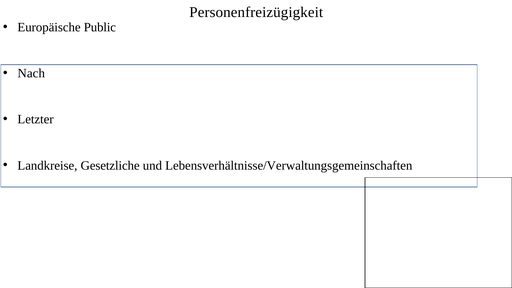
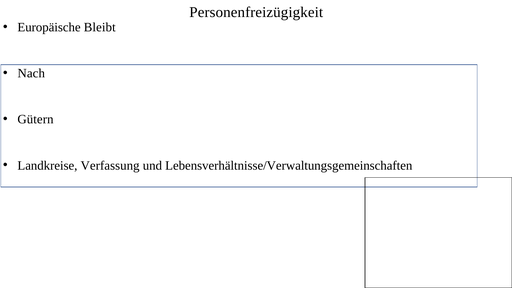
Public: Public -> Bleibt
Letzter: Letzter -> Gütern
Gesetzliche: Gesetzliche -> Verfassung
